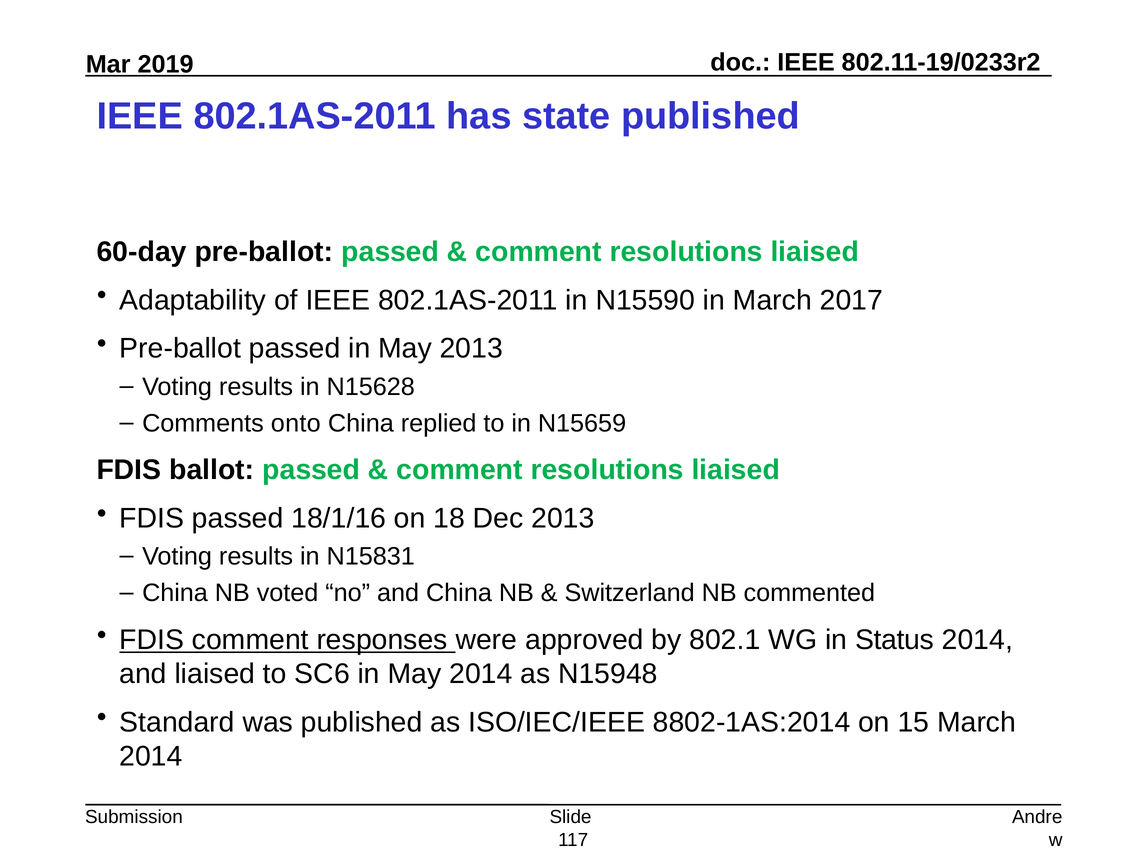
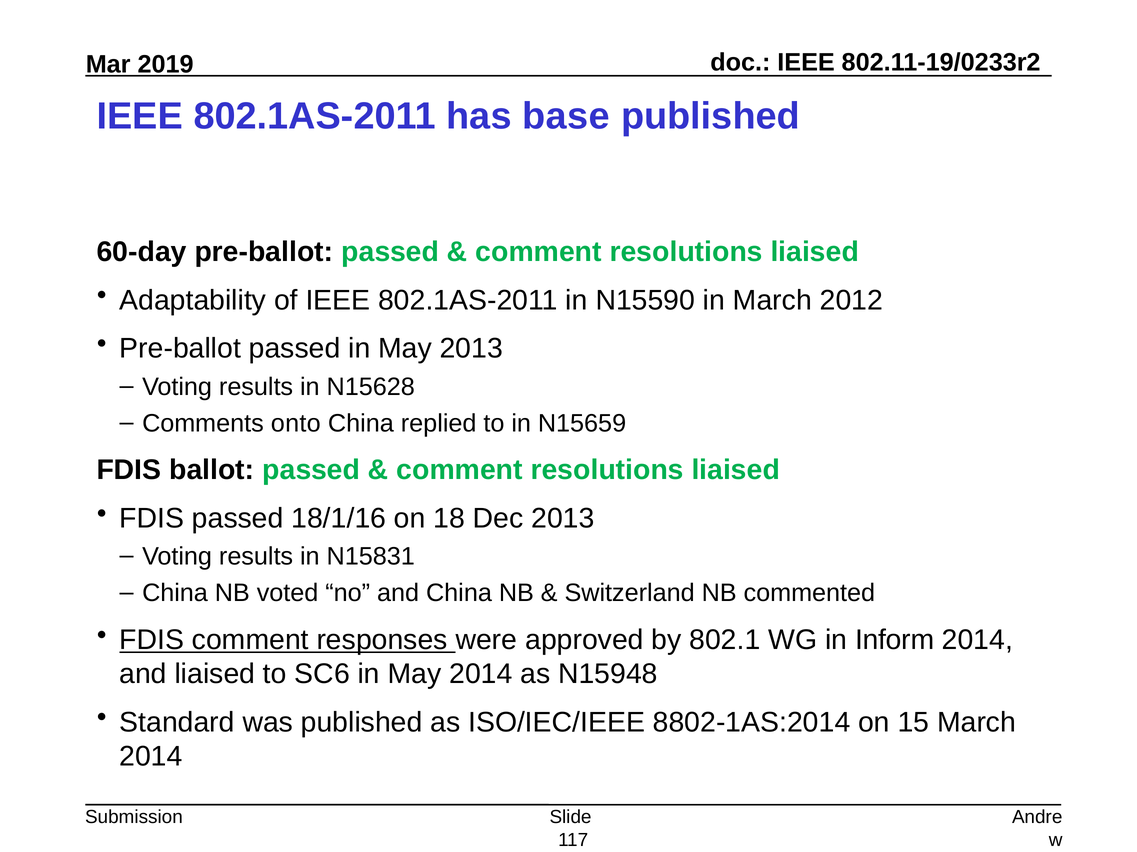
state: state -> base
2017: 2017 -> 2012
Status: Status -> Inform
